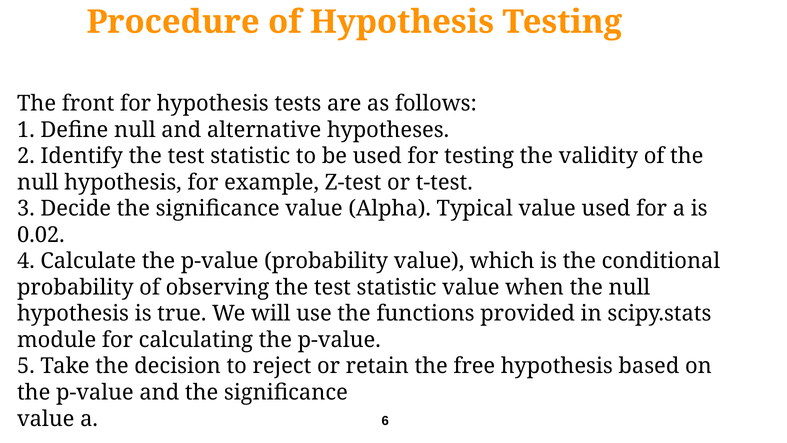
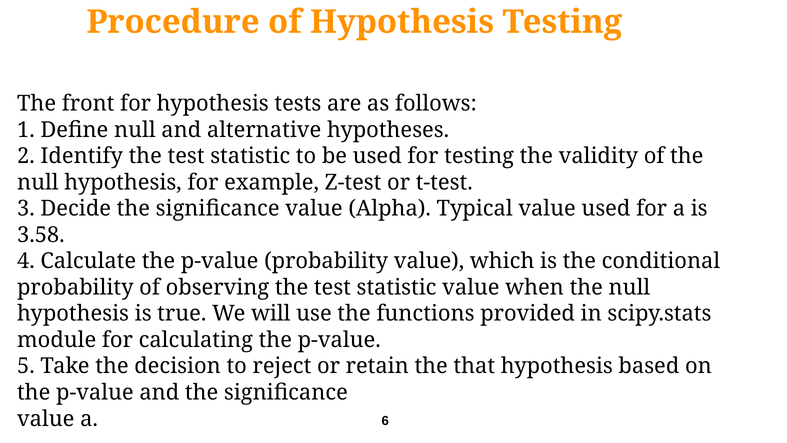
0.02: 0.02 -> 3.58
free: free -> that
